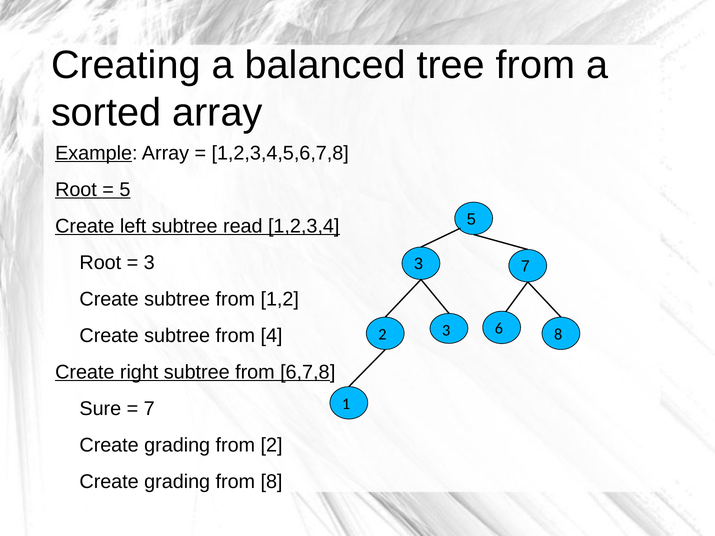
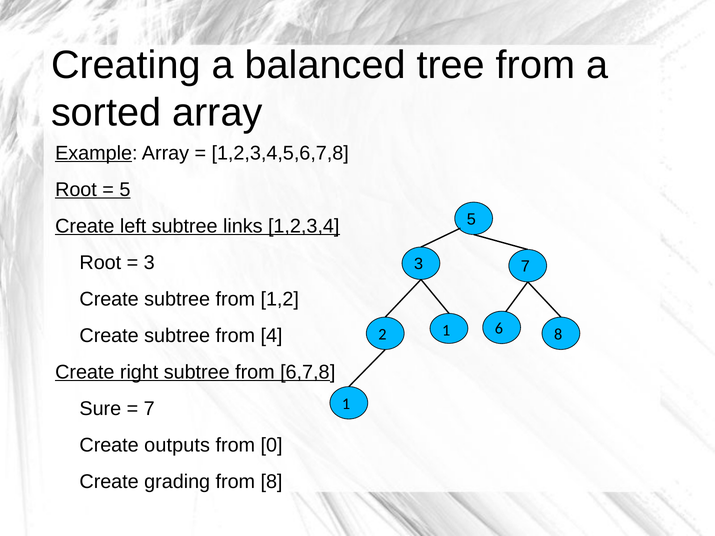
read: read -> links
2 3: 3 -> 1
grading at (177, 445): grading -> outputs
from 2: 2 -> 0
